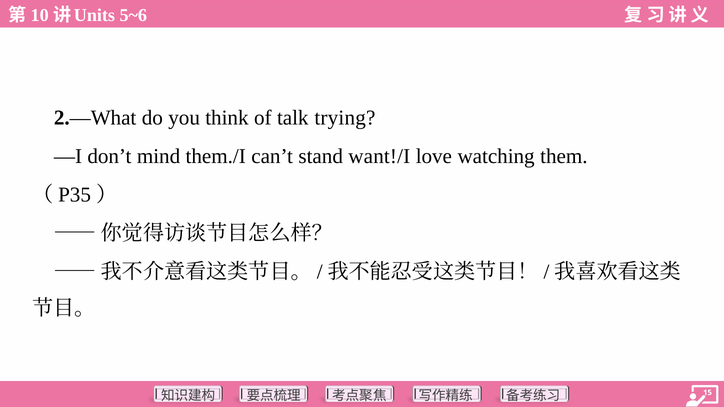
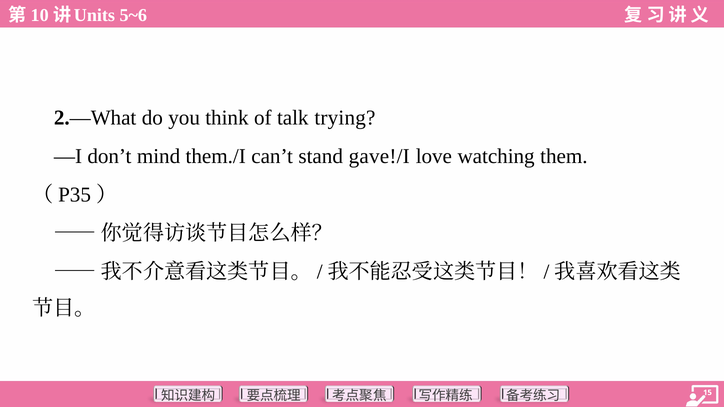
want!/I: want!/I -> gave!/I
